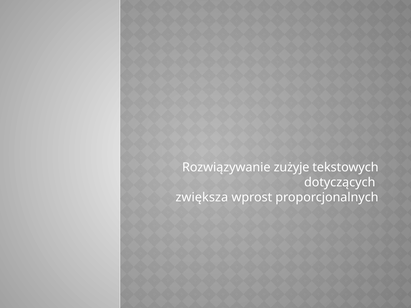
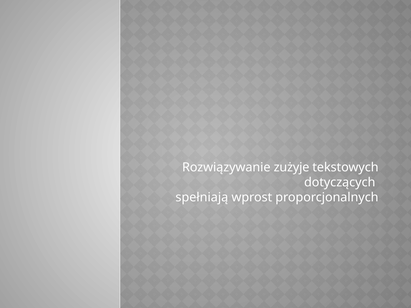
zwiększa: zwiększa -> spełniają
